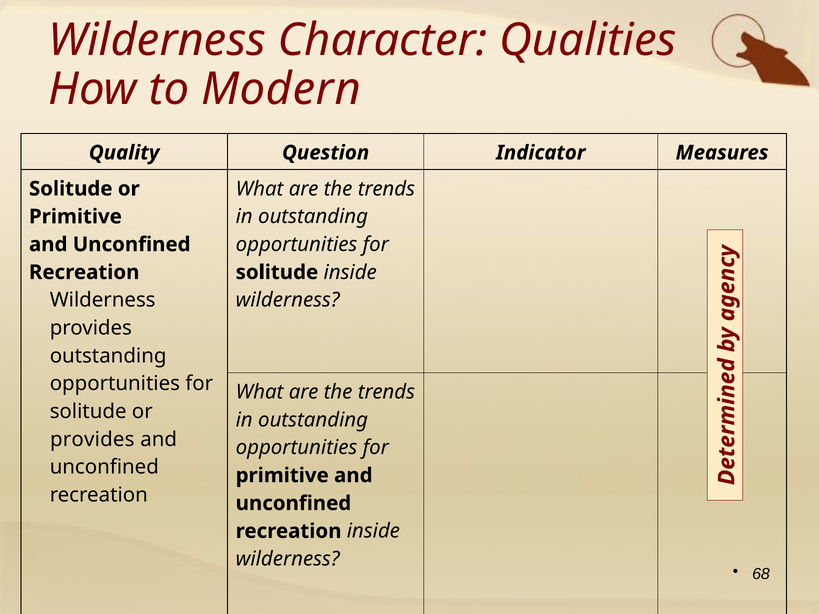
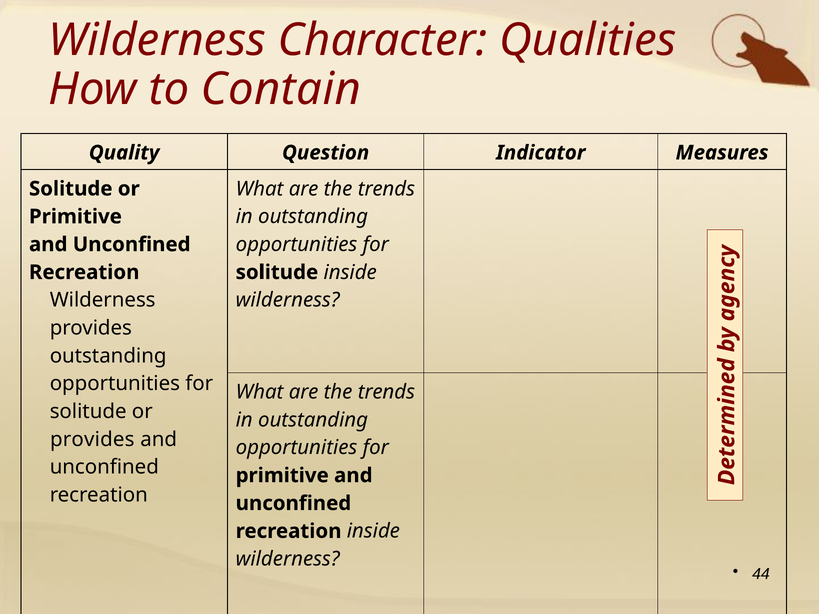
Modern: Modern -> Contain
68: 68 -> 44
